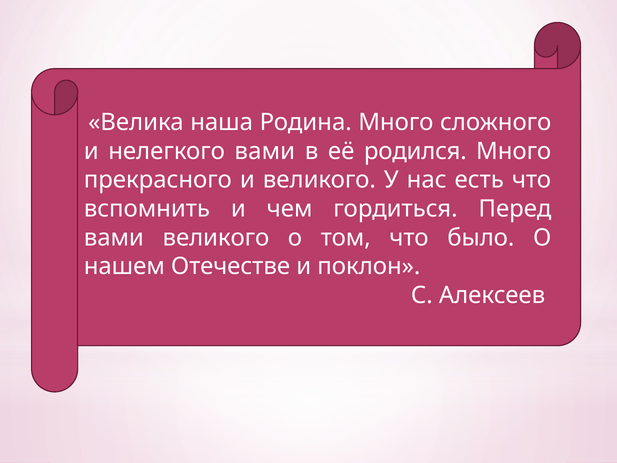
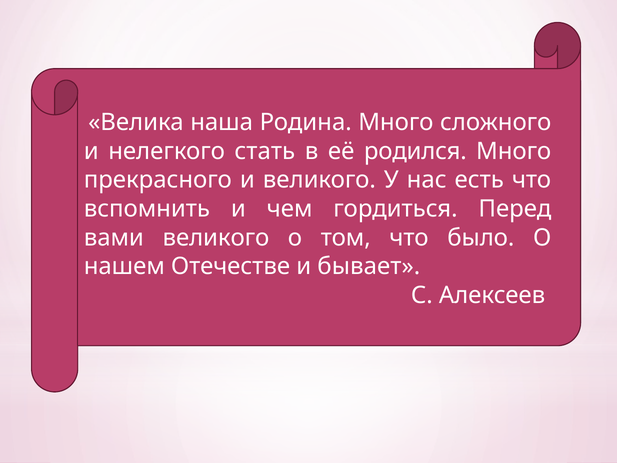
нелегкого вами: вами -> стать
поклон: поклон -> бывает
